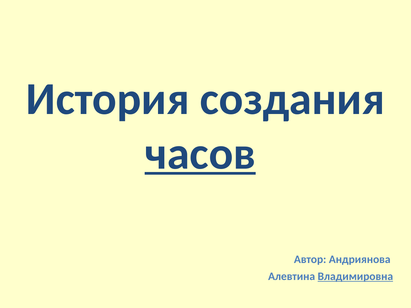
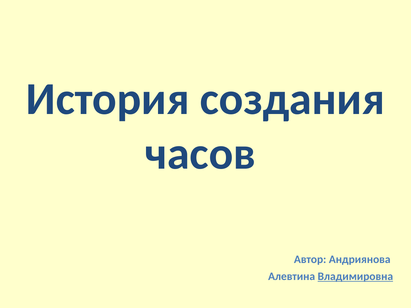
часов underline: present -> none
